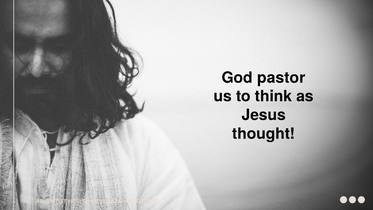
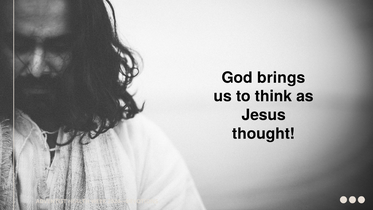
pastor: pastor -> brings
